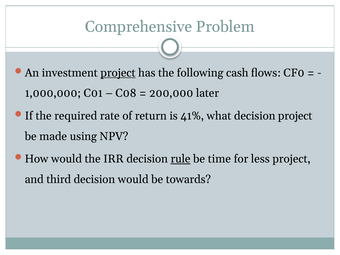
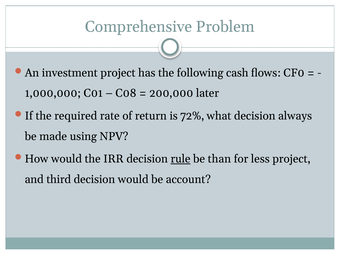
project at (118, 73) underline: present -> none
41%: 41% -> 72%
decision project: project -> always
time: time -> than
towards: towards -> account
